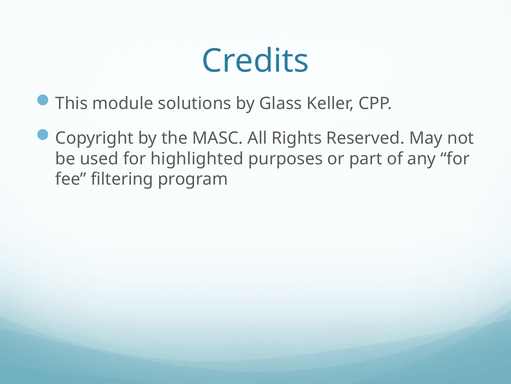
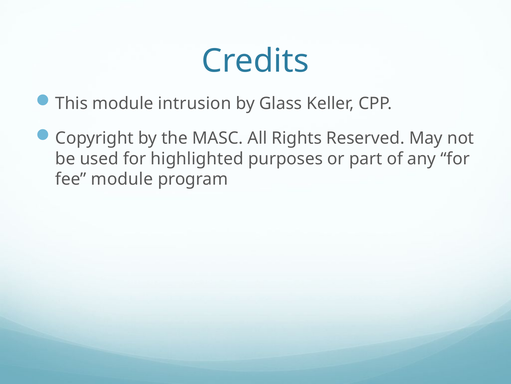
solutions: solutions -> intrusion
fee filtering: filtering -> module
